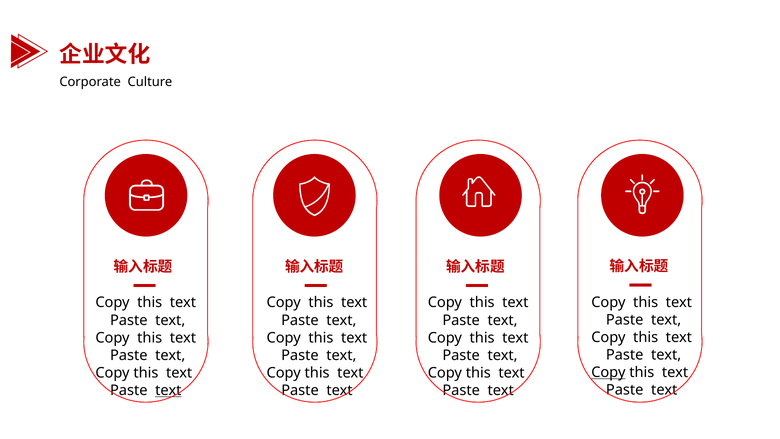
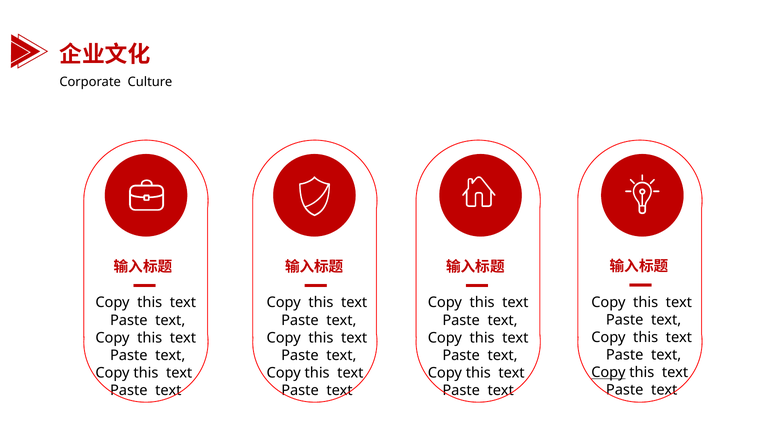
text at (168, 390) underline: present -> none
